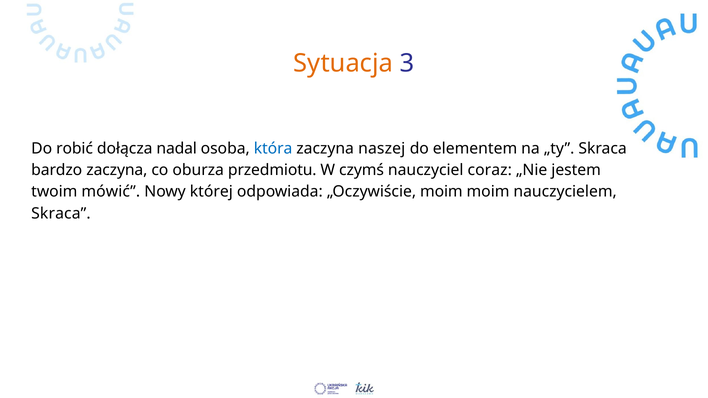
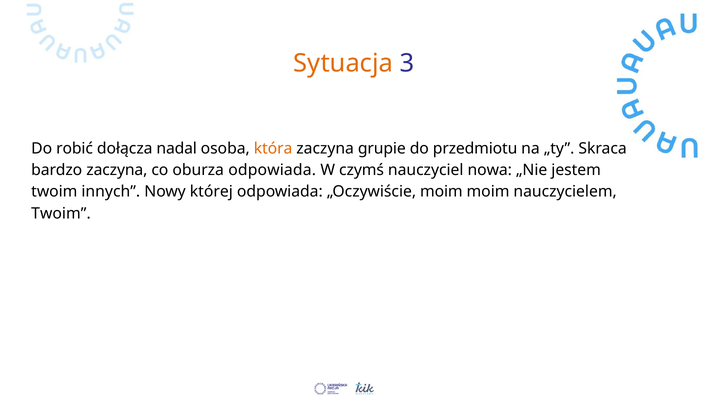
która colour: blue -> orange
naszej: naszej -> grupie
elementem: elementem -> przedmiotu
oburza przedmiotu: przedmiotu -> odpowiada
coraz: coraz -> nowa
mówić: mówić -> innych
Skraca at (61, 213): Skraca -> Twoim
